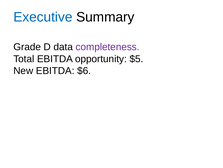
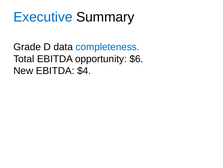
completeness colour: purple -> blue
$5: $5 -> $6
$6: $6 -> $4
